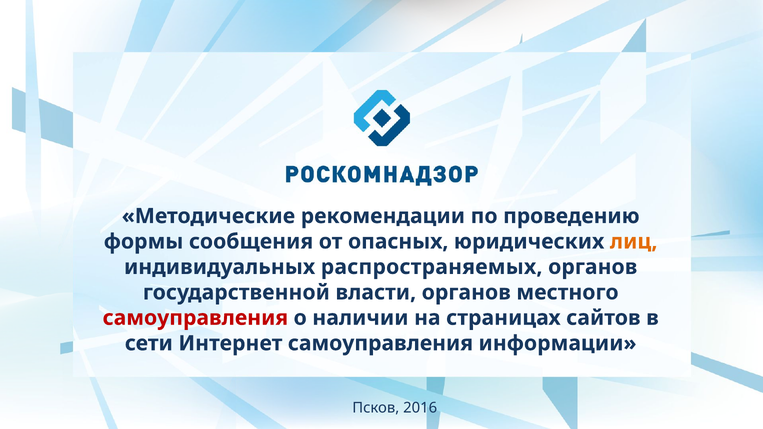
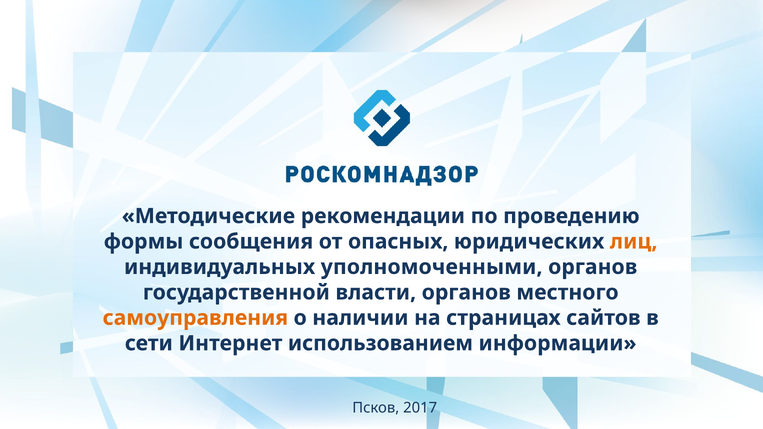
распространяемых: распространяемых -> уполномоченными
самоуправления at (195, 318) colour: red -> orange
Интернет самоуправления: самоуправления -> использованием
2016: 2016 -> 2017
